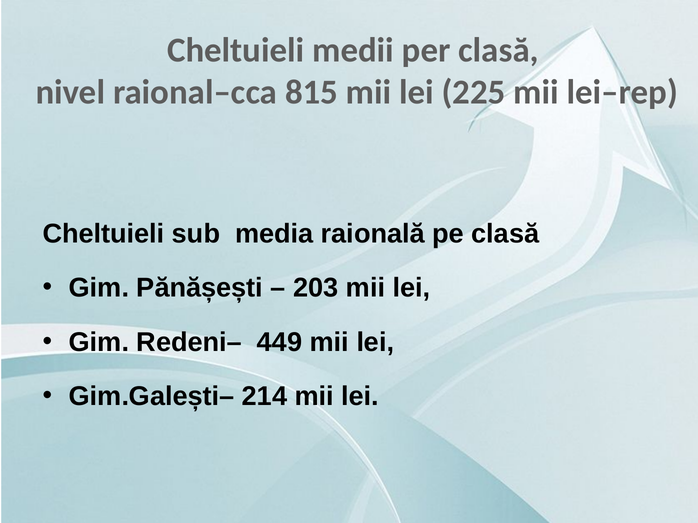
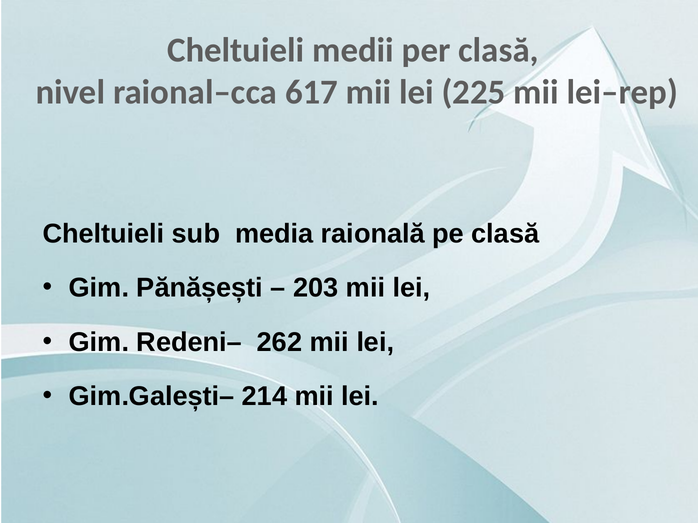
815: 815 -> 617
449: 449 -> 262
